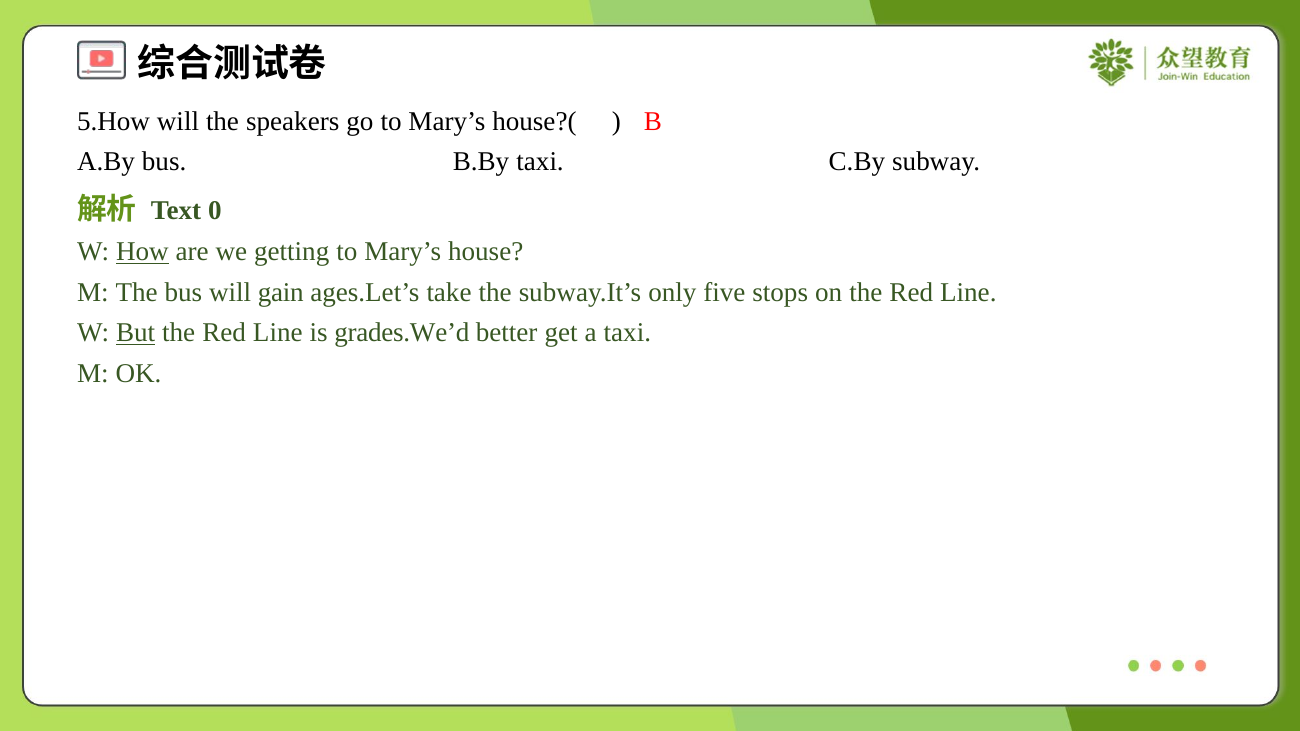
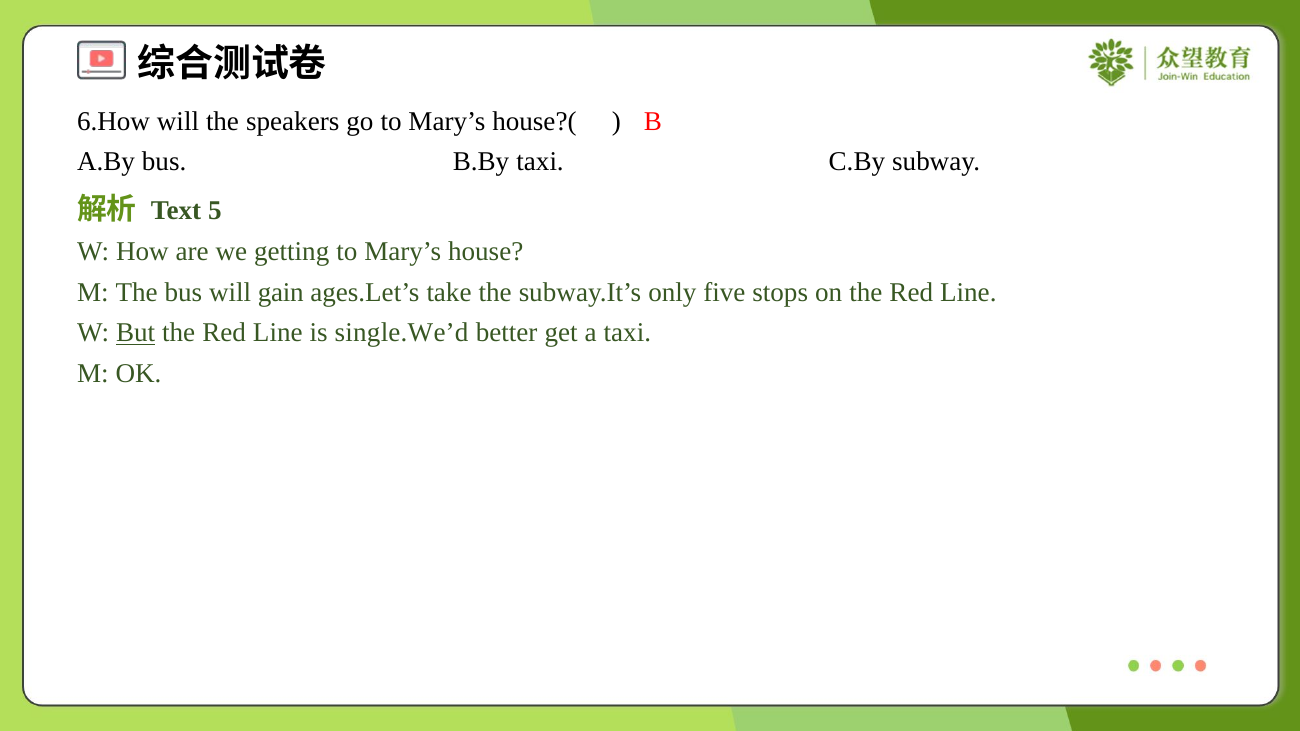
5.How: 5.How -> 6.How
0: 0 -> 5
How underline: present -> none
grades.We’d: grades.We’d -> single.We’d
